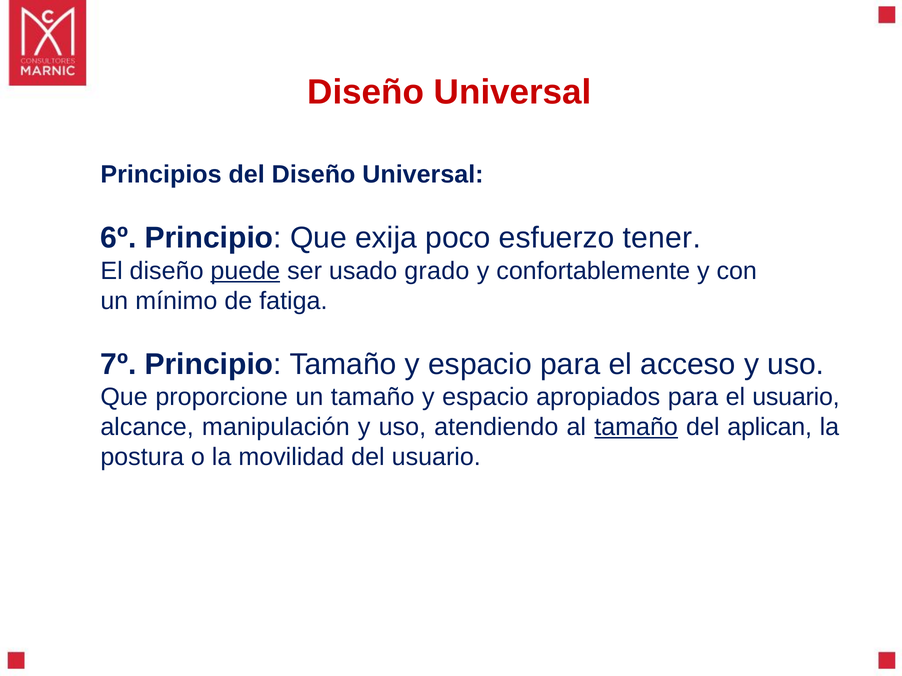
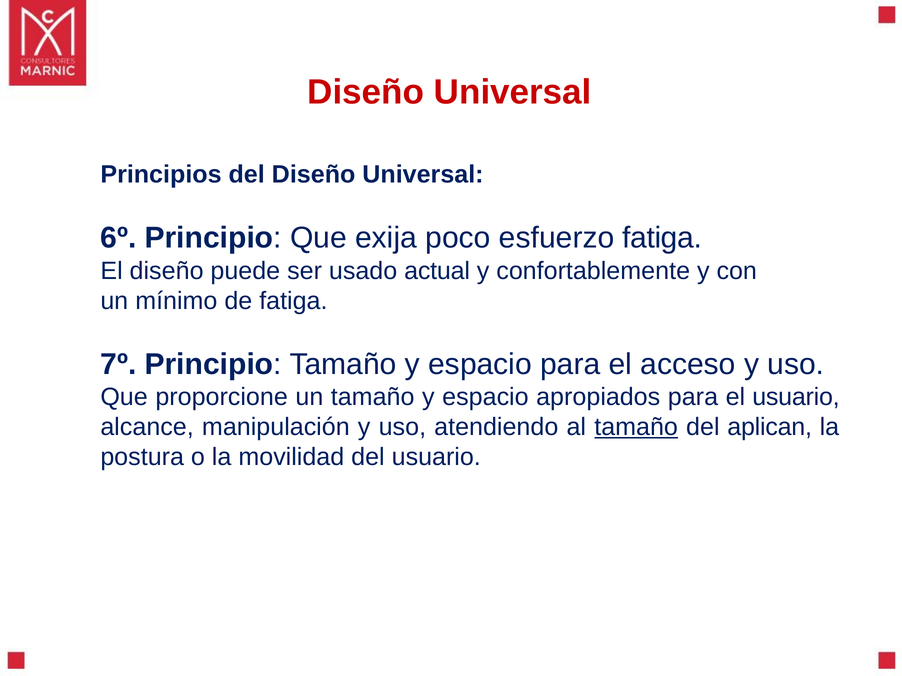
esfuerzo tener: tener -> fatiga
puede underline: present -> none
grado: grado -> actual
